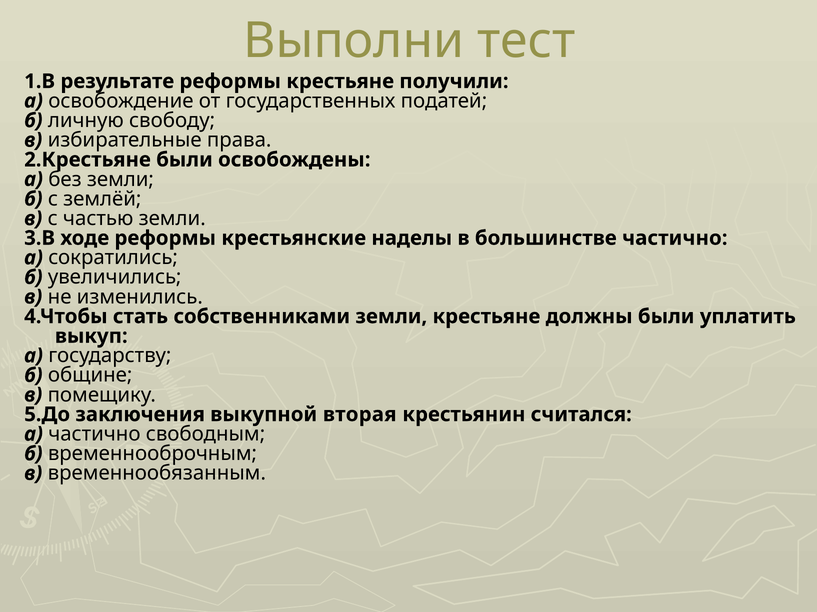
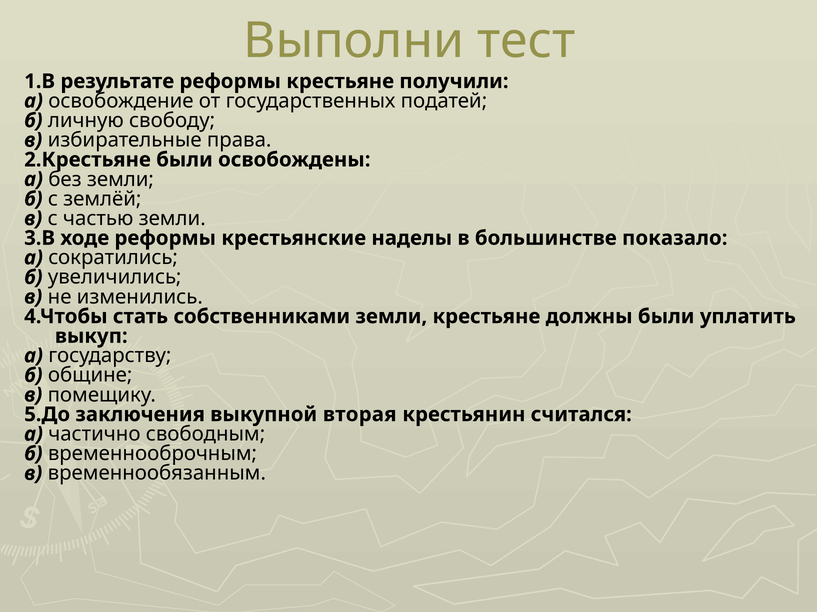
большинстве частично: частично -> показало
